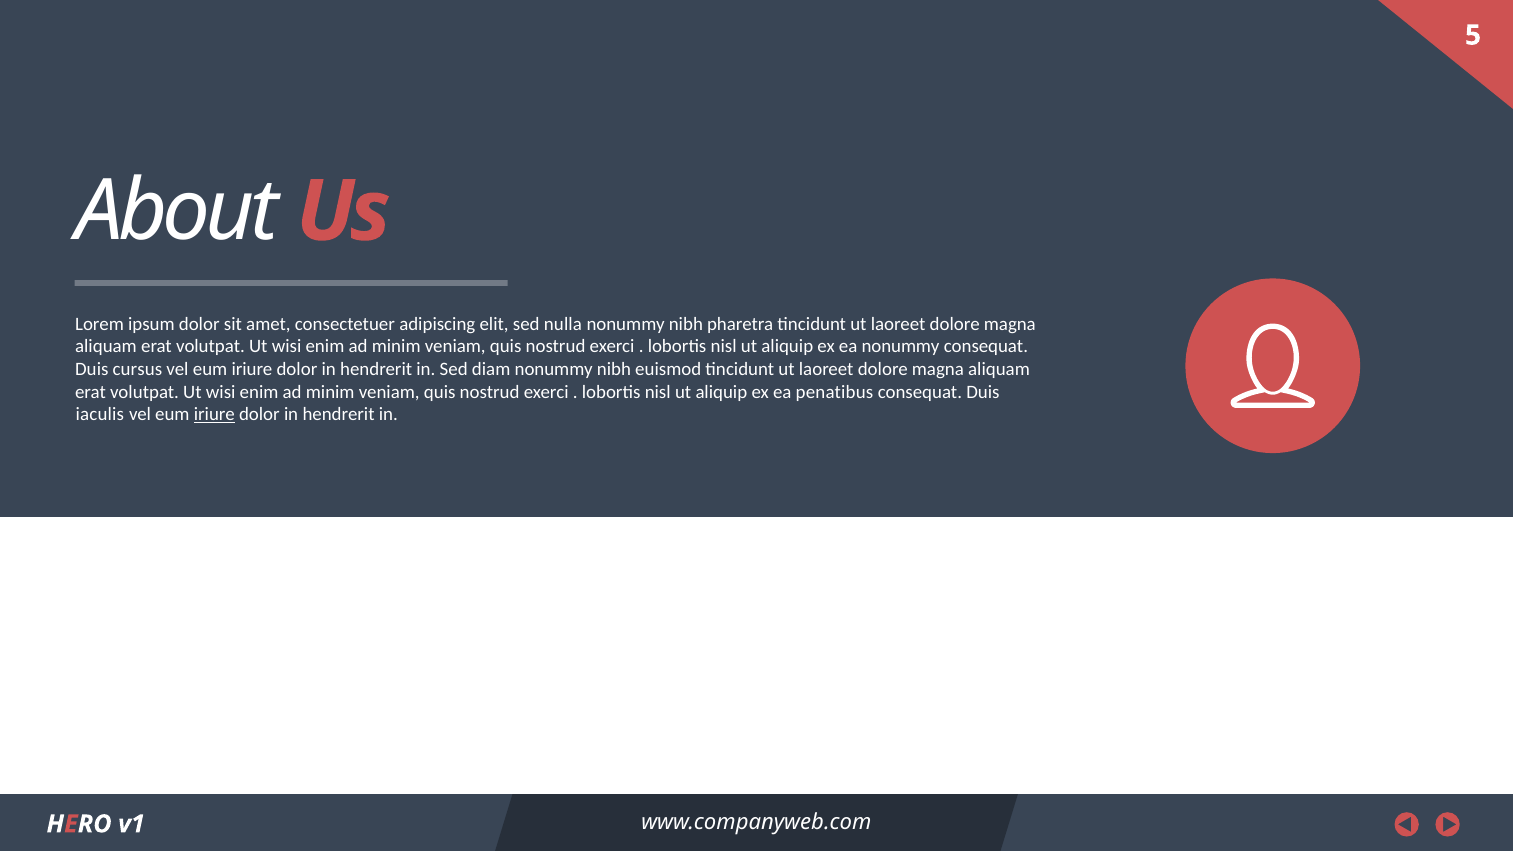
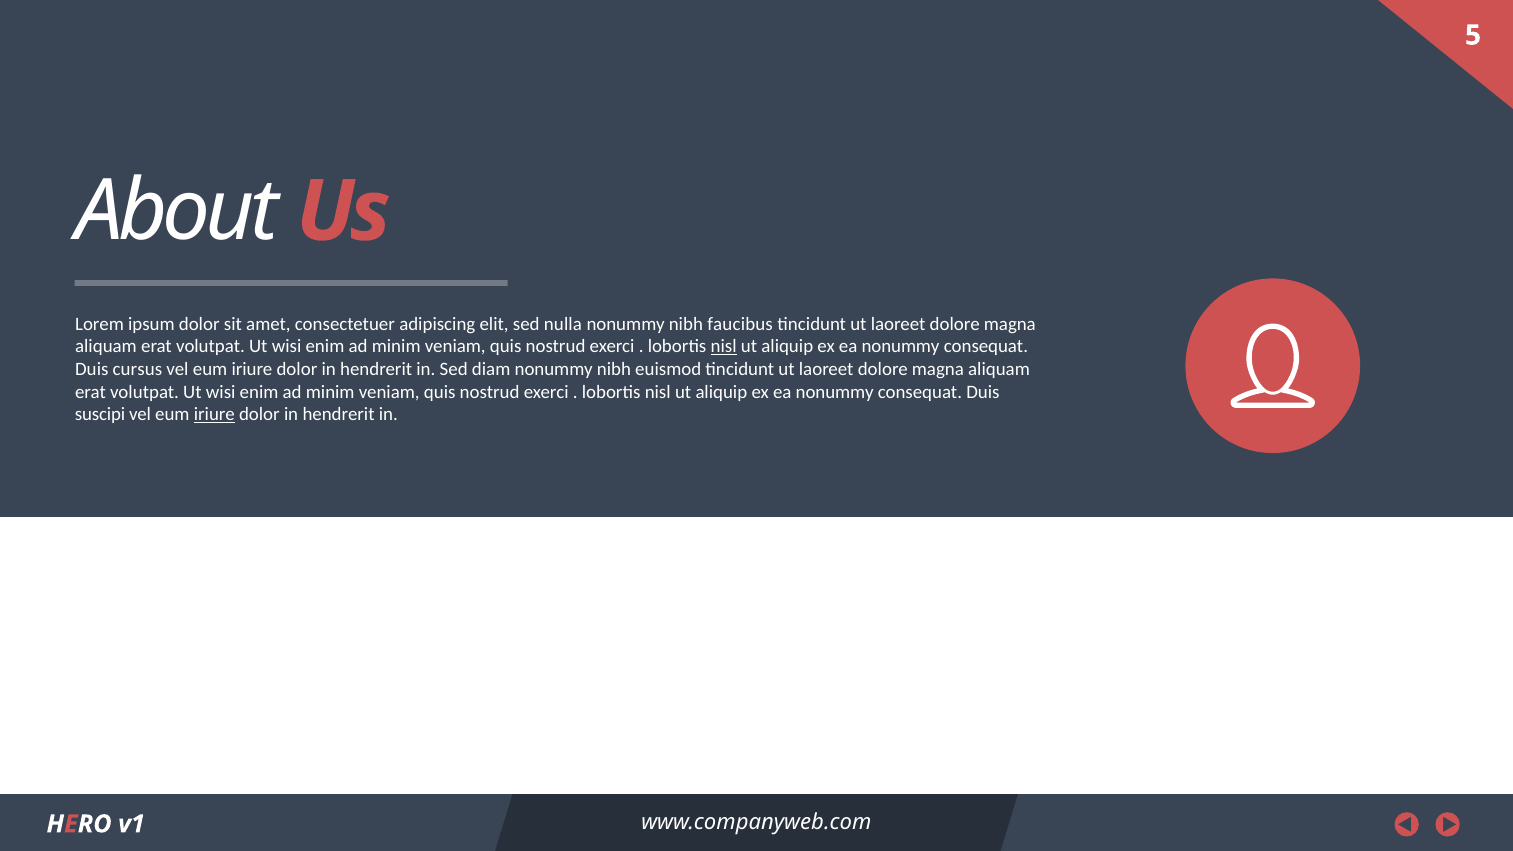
pharetra: pharetra -> faucibus
nisl at (724, 347) underline: none -> present
penatibus at (835, 392): penatibus -> nonummy
iaculis: iaculis -> suscipi
